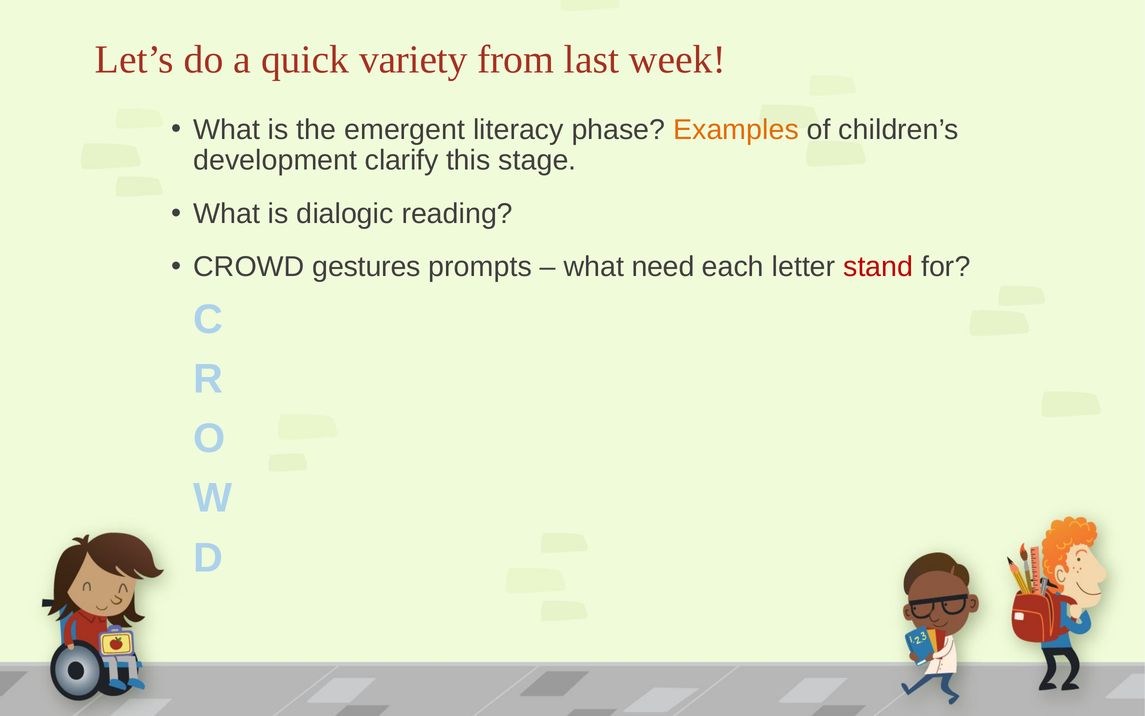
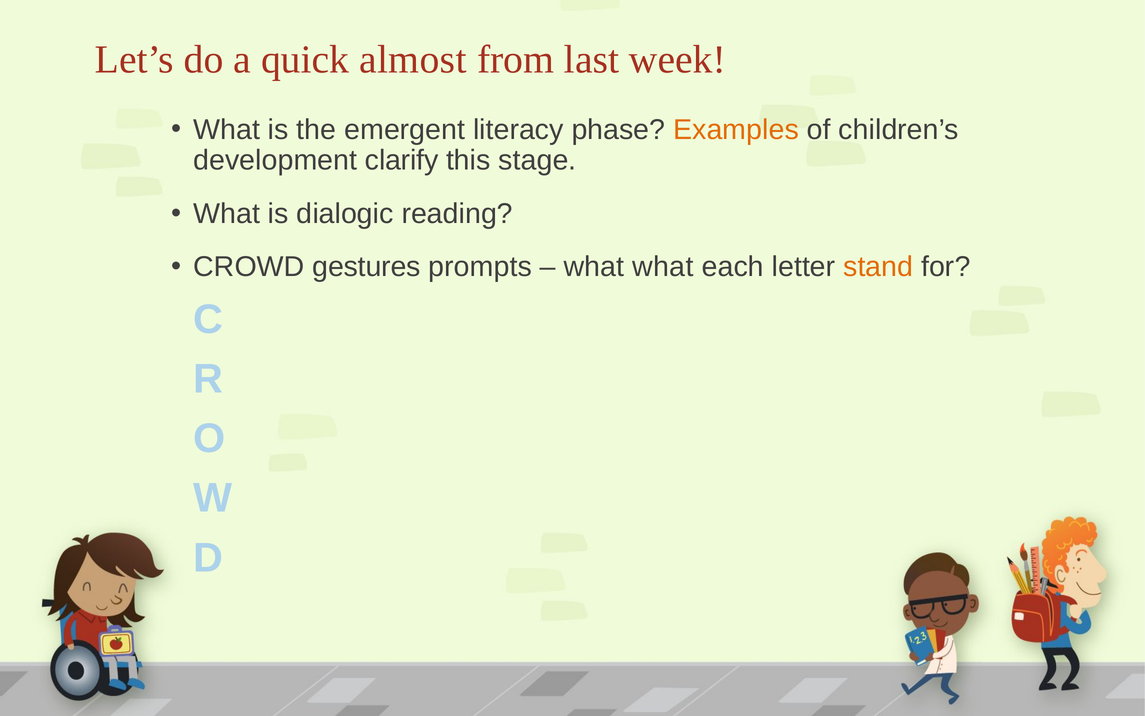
variety: variety -> almost
what need: need -> what
stand colour: red -> orange
